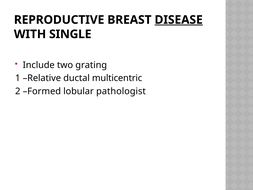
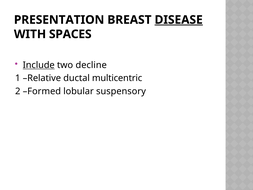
REPRODUCTIVE: REPRODUCTIVE -> PRESENTATION
SINGLE: SINGLE -> SPACES
Include underline: none -> present
grating: grating -> decline
pathologist: pathologist -> suspensory
